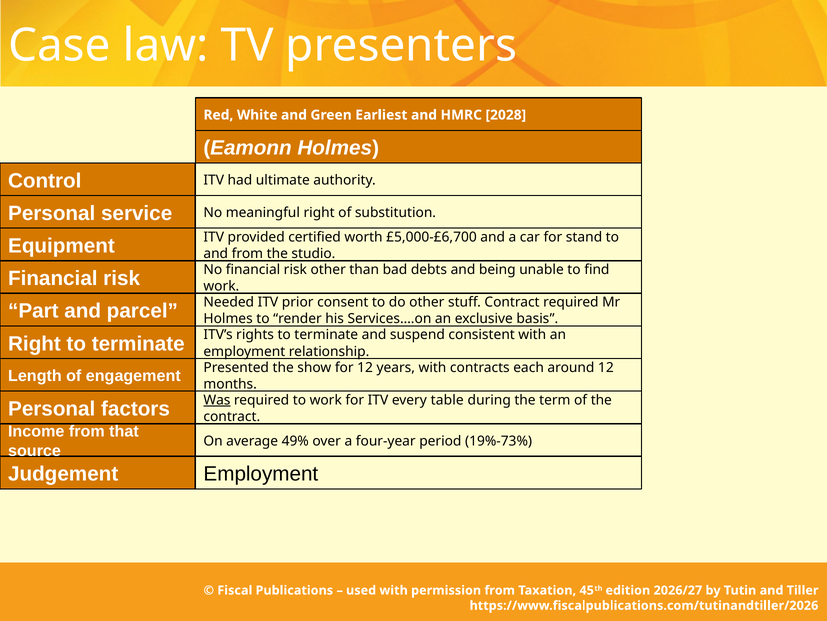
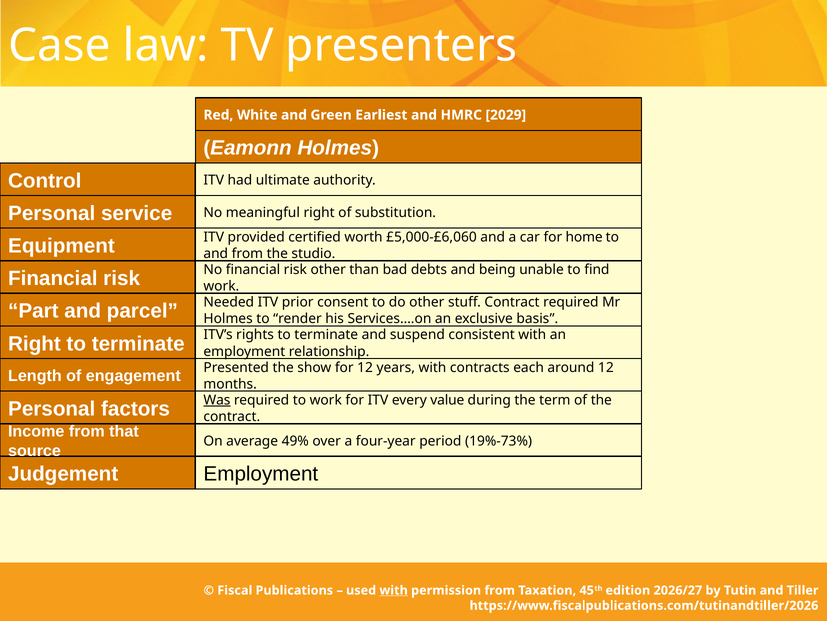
2028: 2028 -> 2029
£5,000-£6,700: £5,000-£6,700 -> £5,000-£6,060
stand: stand -> home
table: table -> value
with at (394, 590) underline: none -> present
